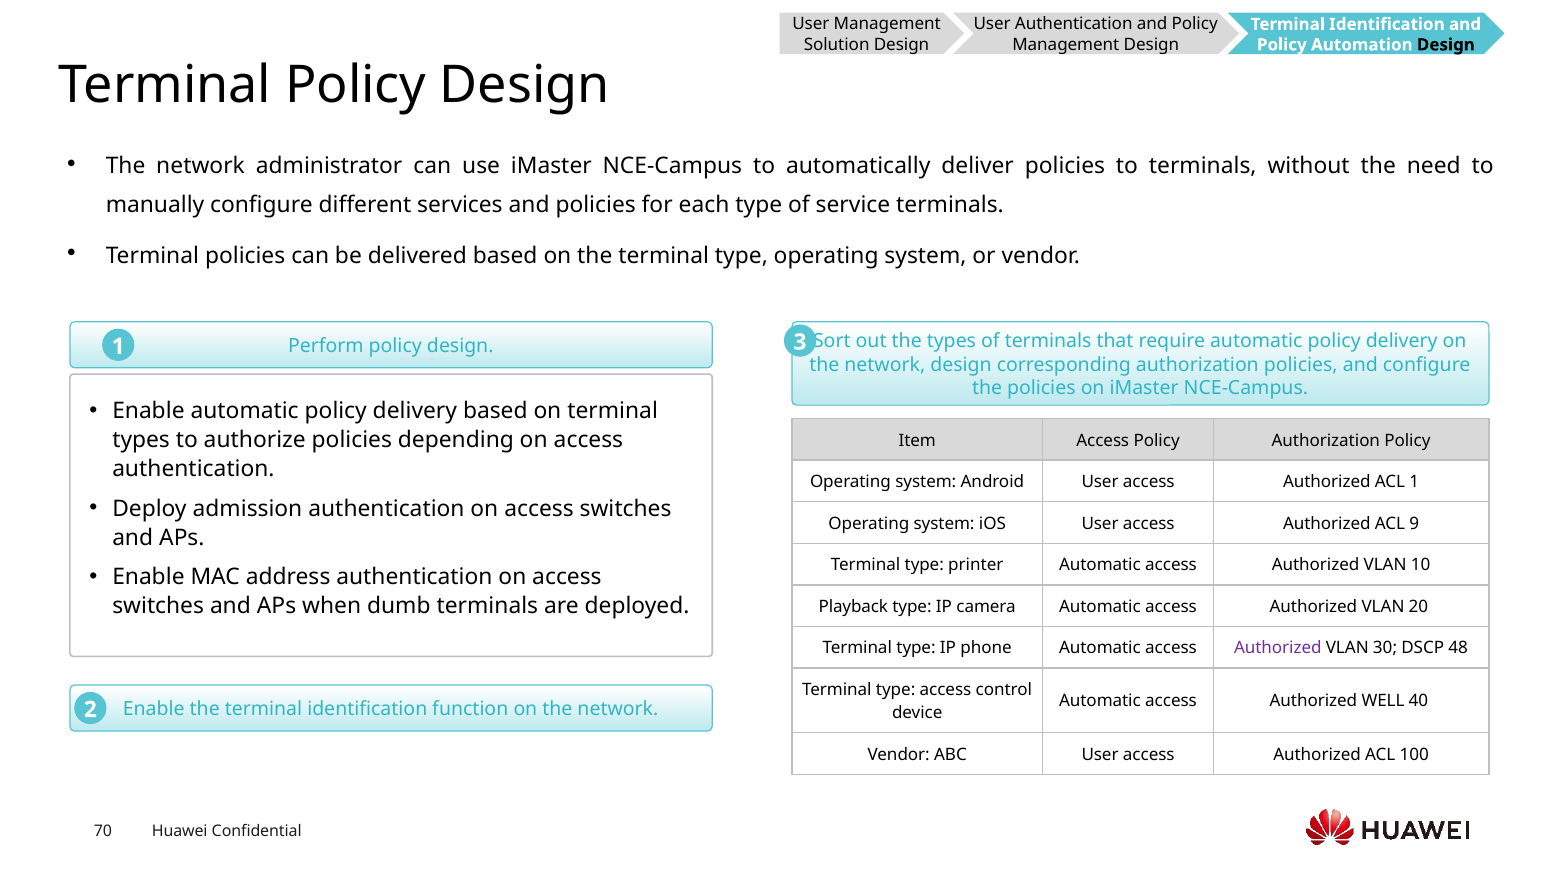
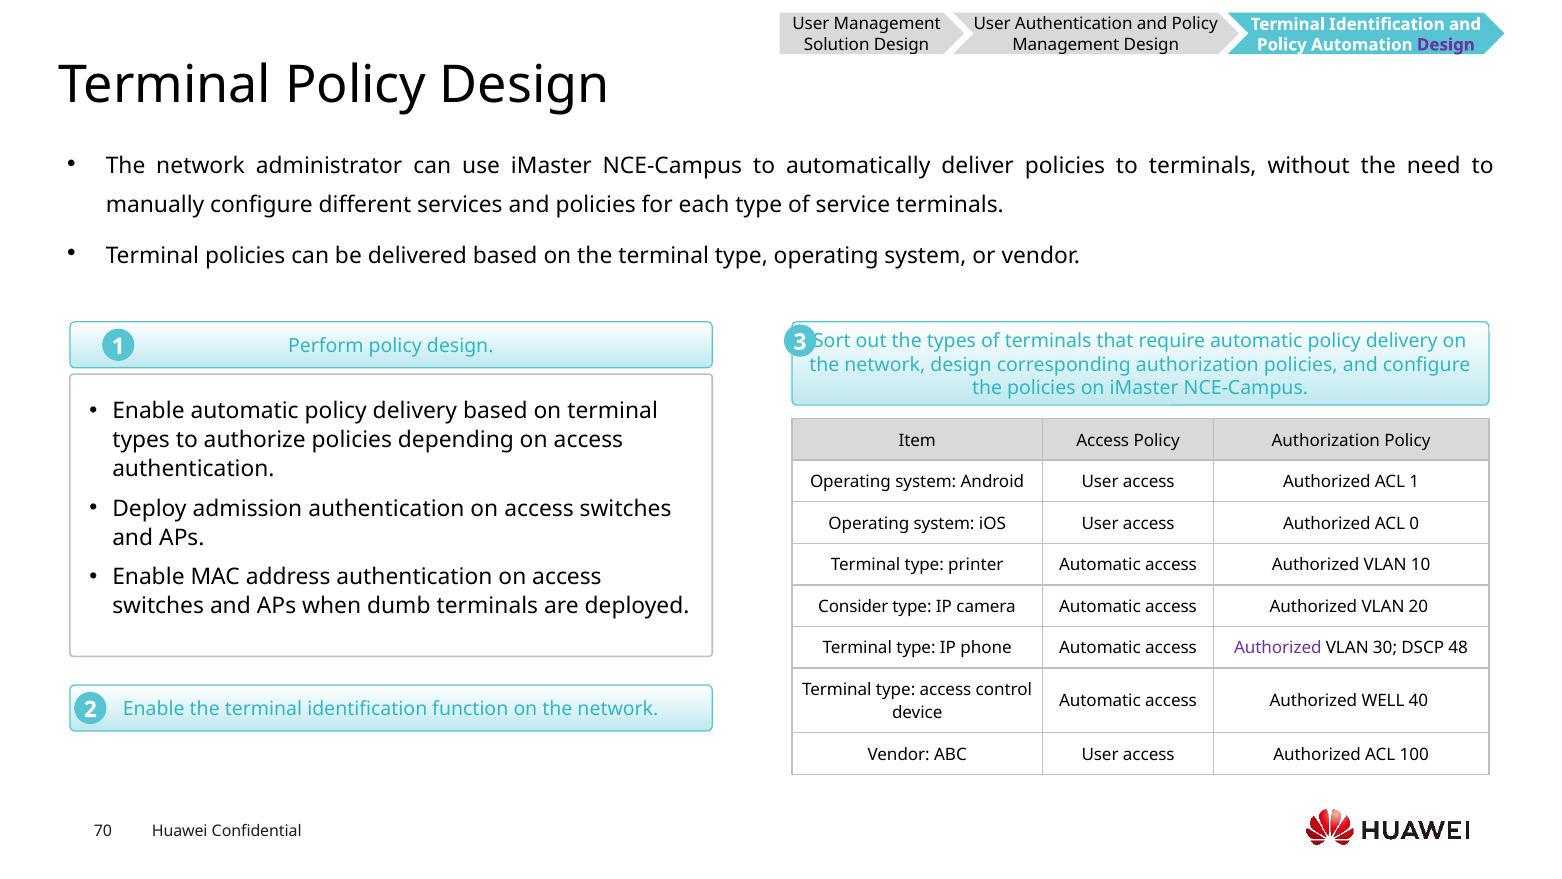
Design at (1446, 45) colour: black -> purple
9: 9 -> 0
Playback: Playback -> Consider
